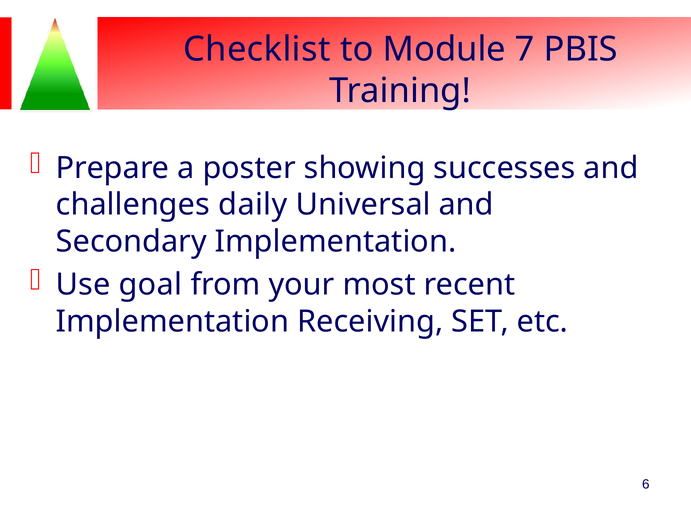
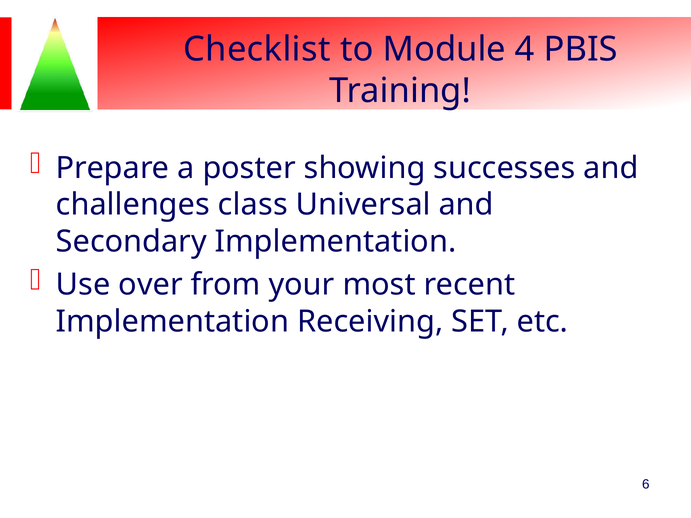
7: 7 -> 4
daily: daily -> class
goal: goal -> over
